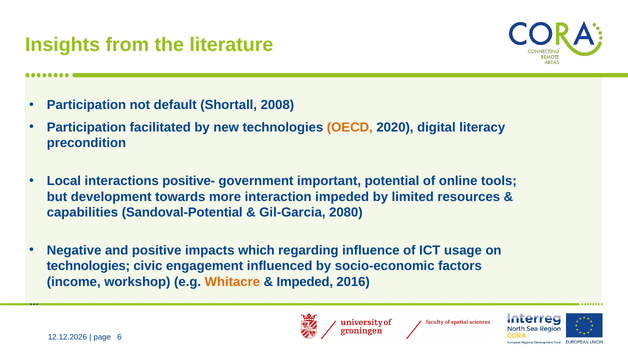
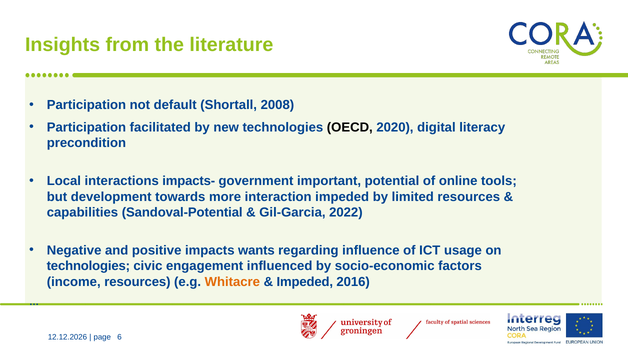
OECD colour: orange -> black
positive-: positive- -> impacts-
2080: 2080 -> 2022
which: which -> wants
income workshop: workshop -> resources
